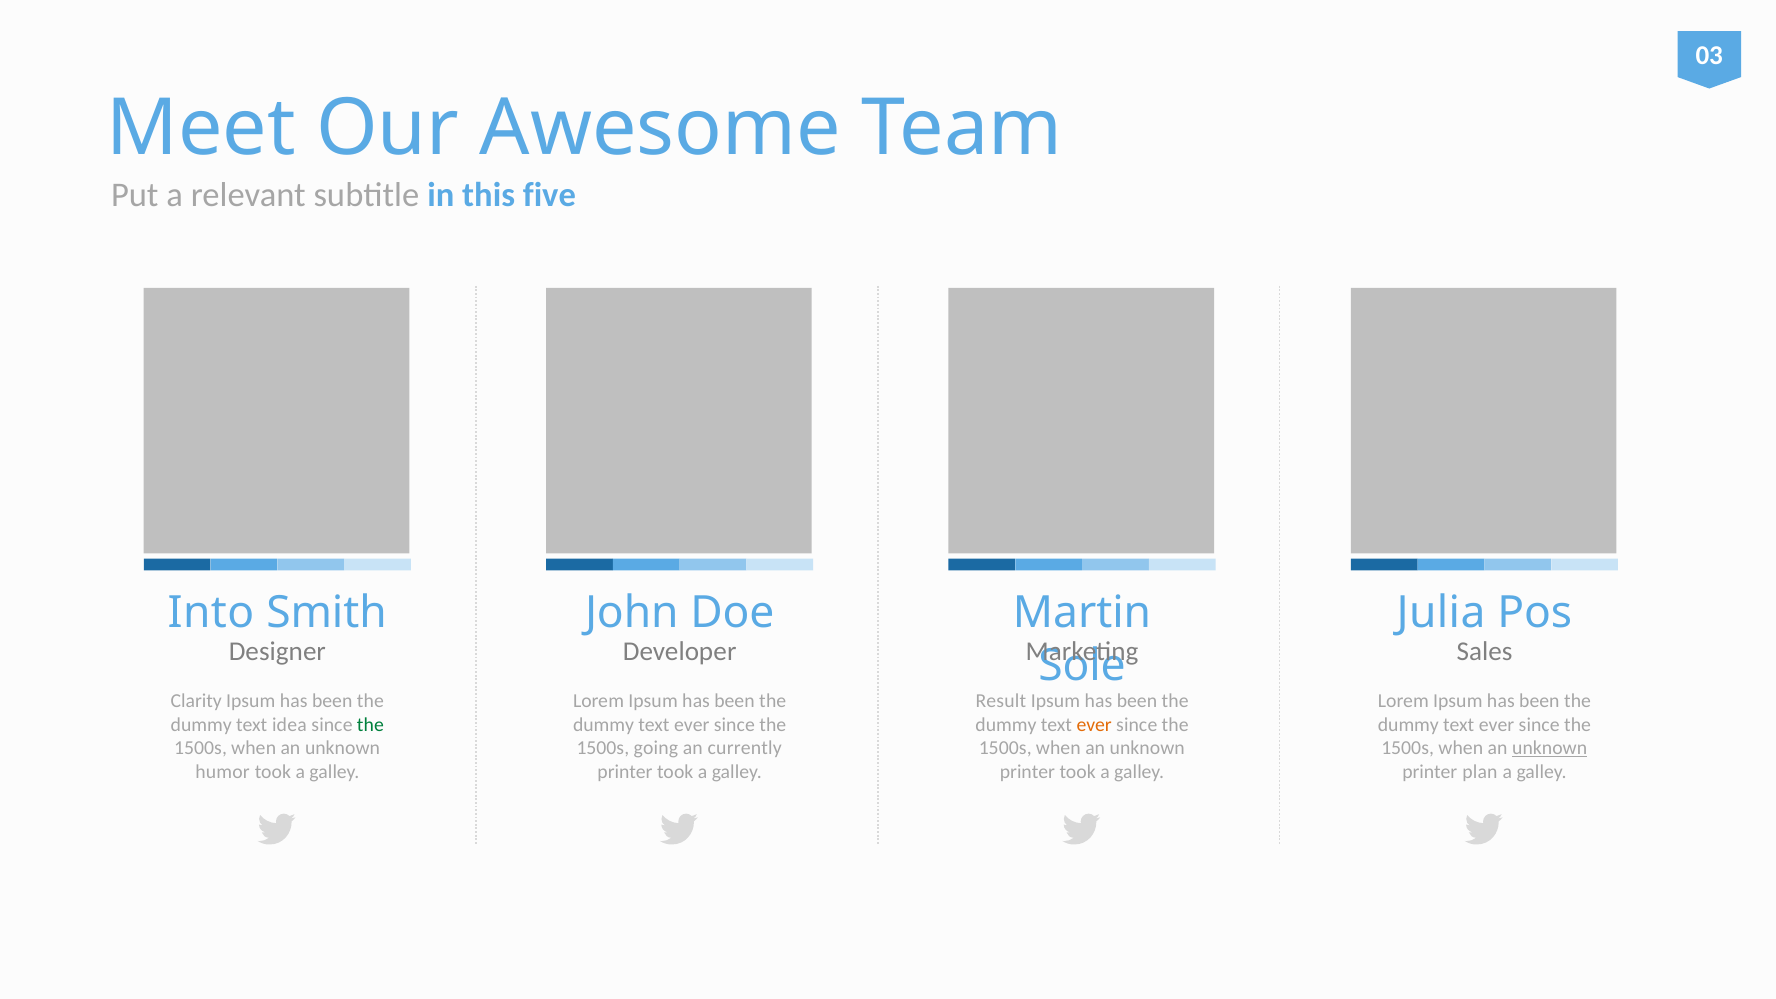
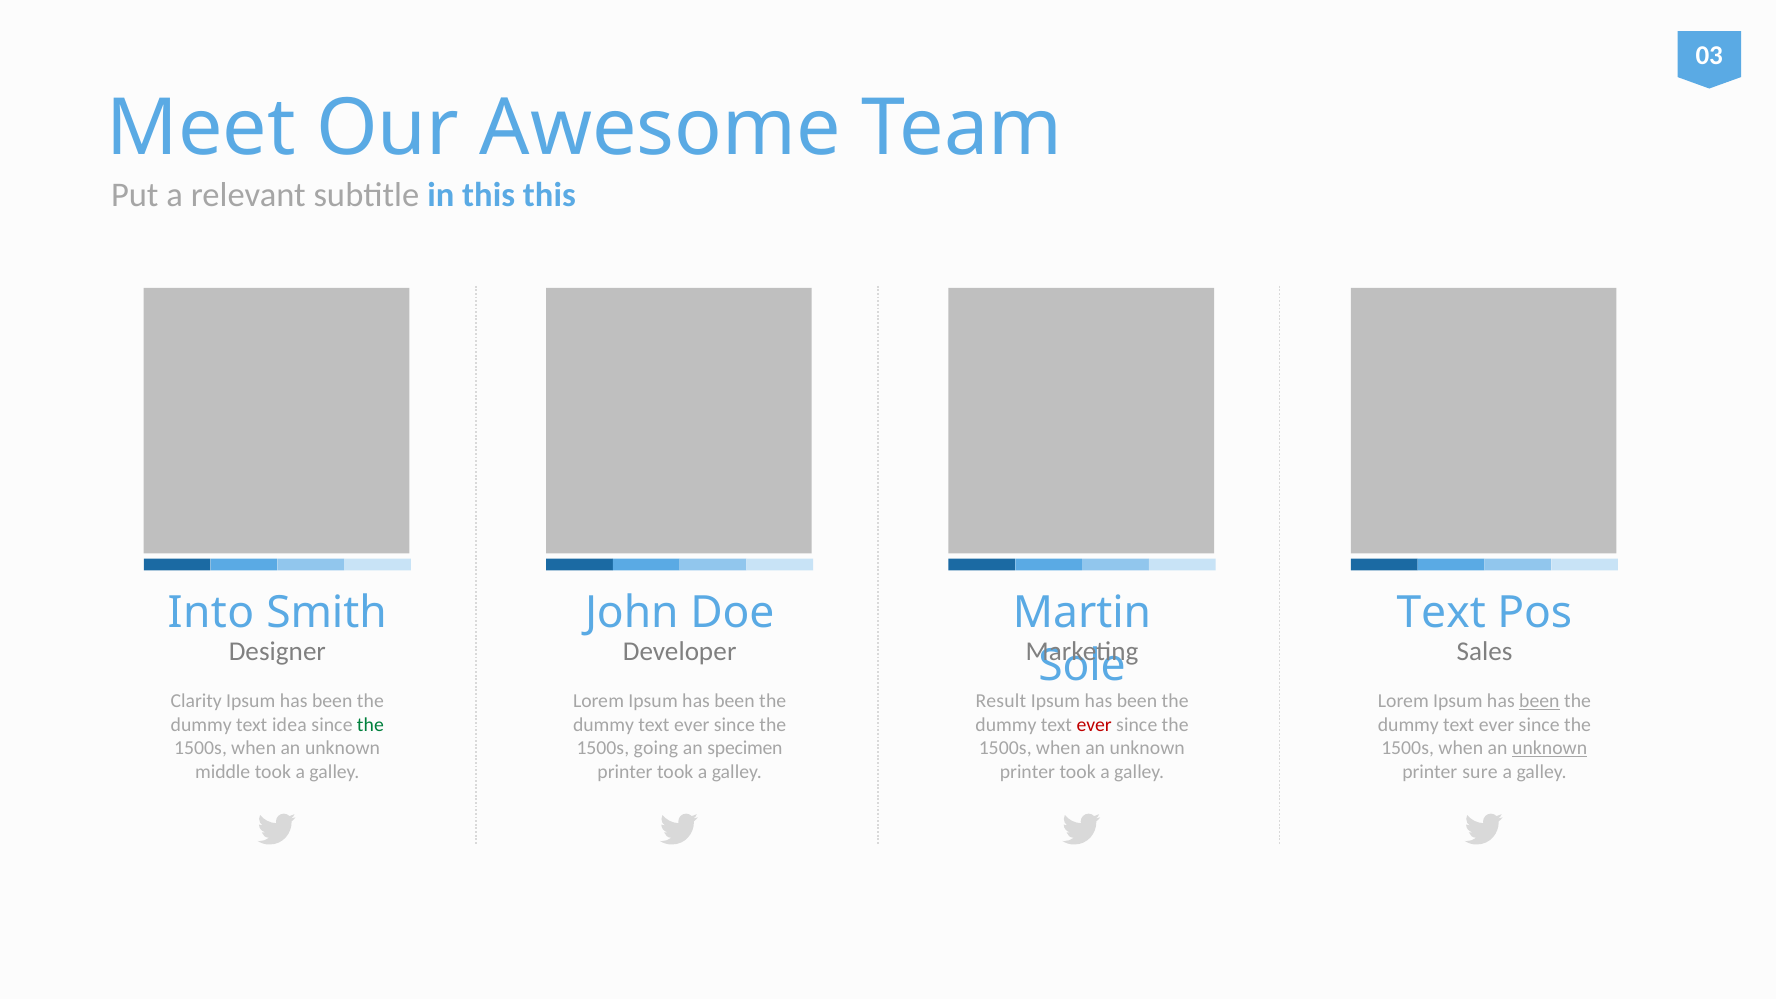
this five: five -> this
Julia at (1441, 613): Julia -> Text
been at (1539, 701) underline: none -> present
ever at (1094, 725) colour: orange -> red
currently: currently -> specimen
humor: humor -> middle
plan: plan -> sure
